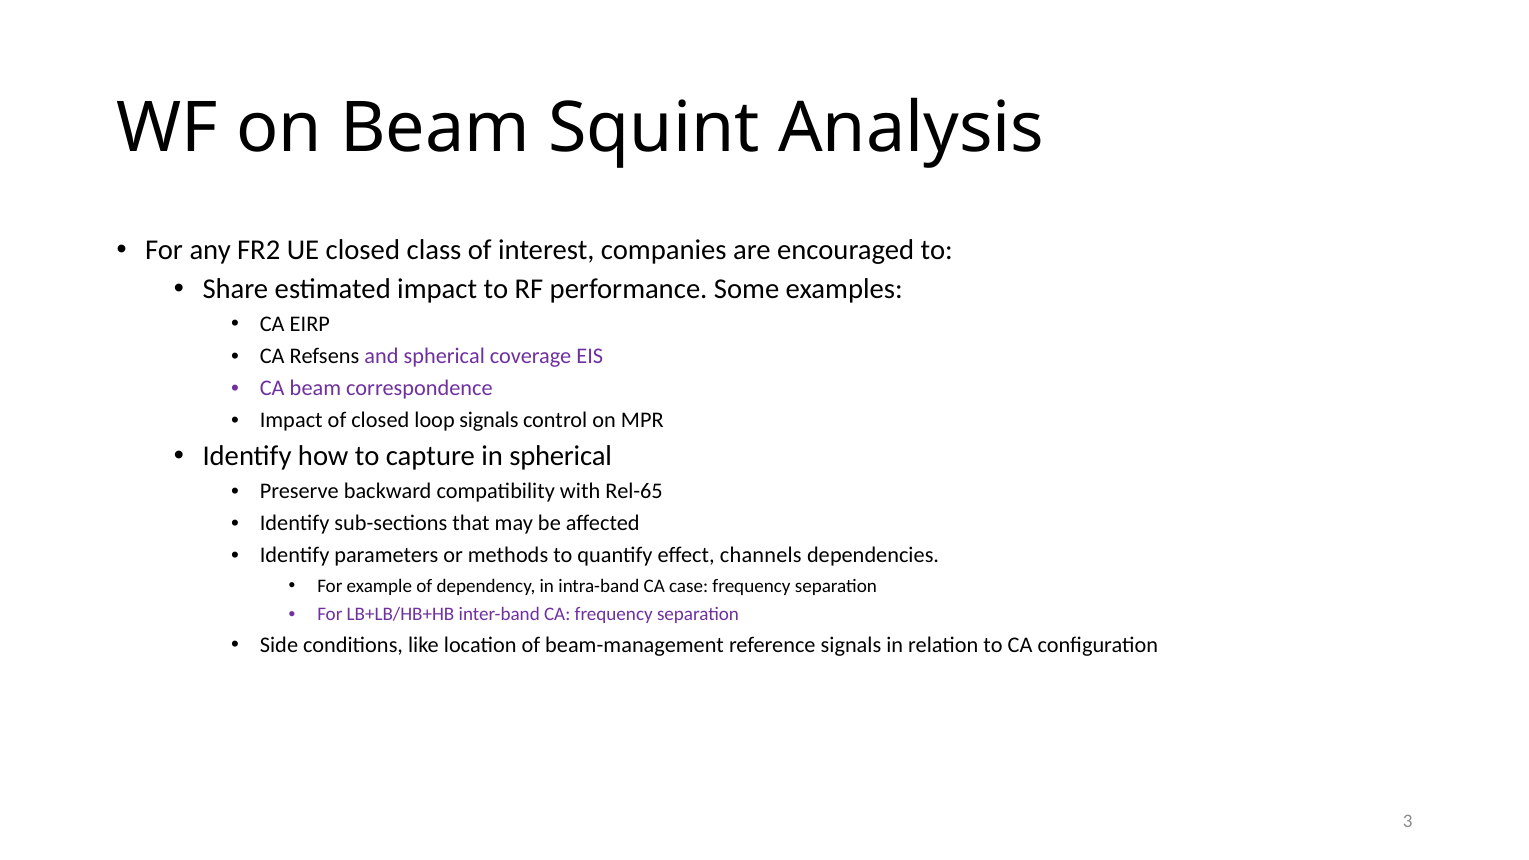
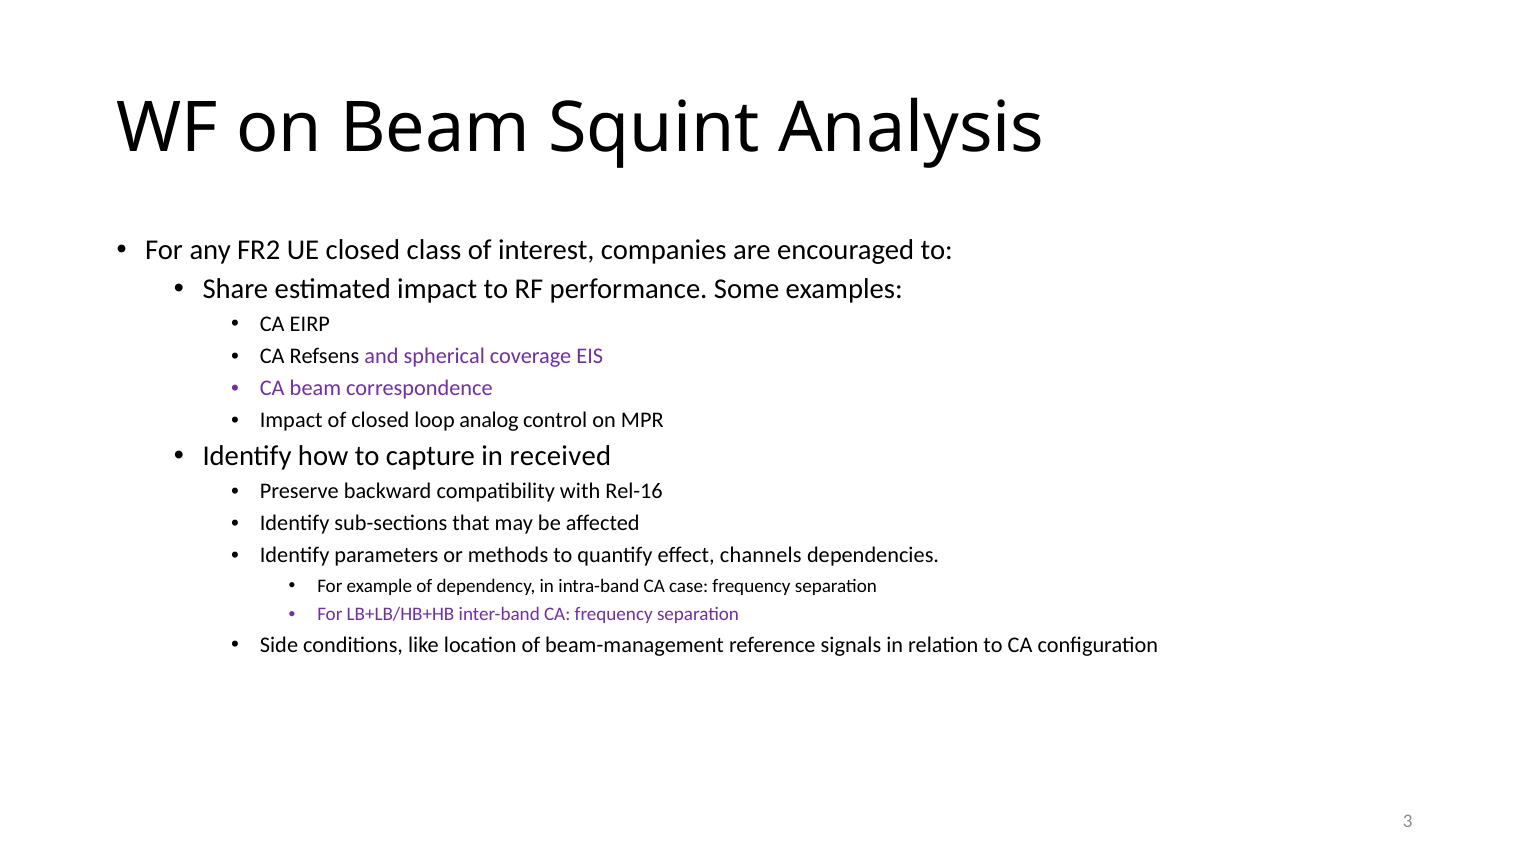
loop signals: signals -> analog
in spherical: spherical -> received
Rel-65: Rel-65 -> Rel-16
